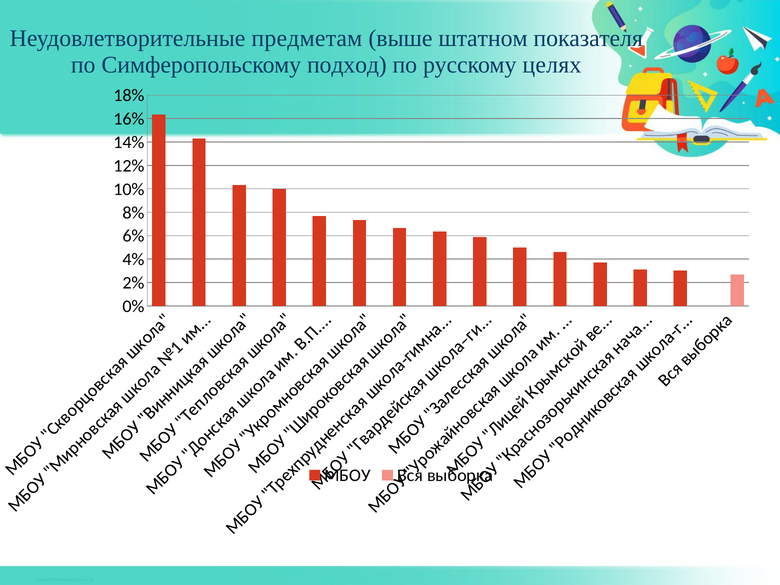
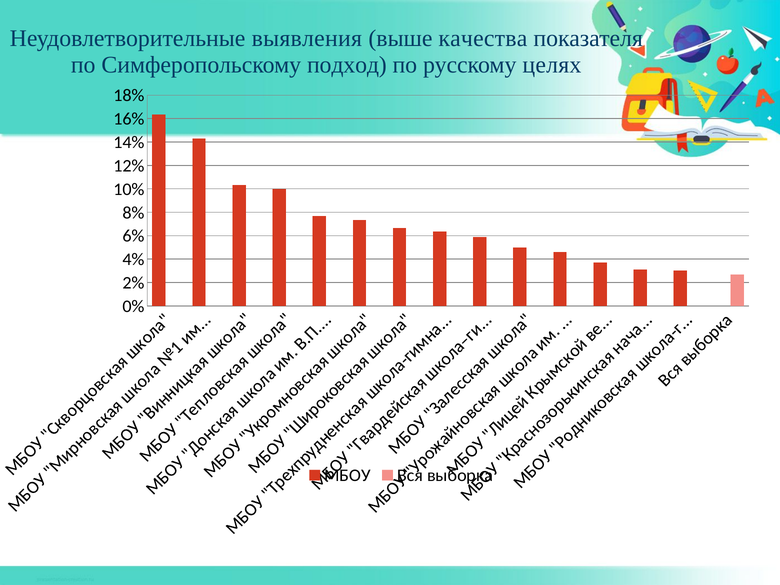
предметам: предметам -> выявления
штатном: штатном -> качества
